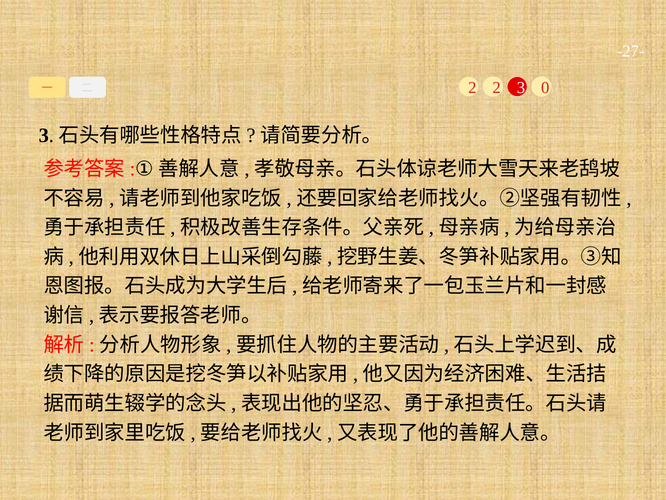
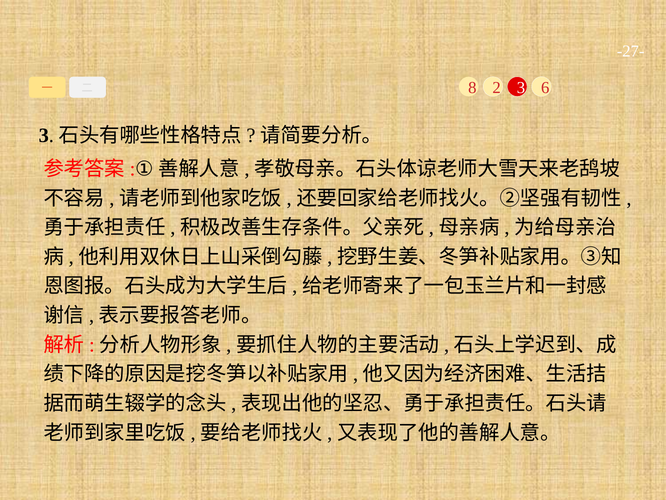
2 at (472, 88): 2 -> 8
0: 0 -> 6
